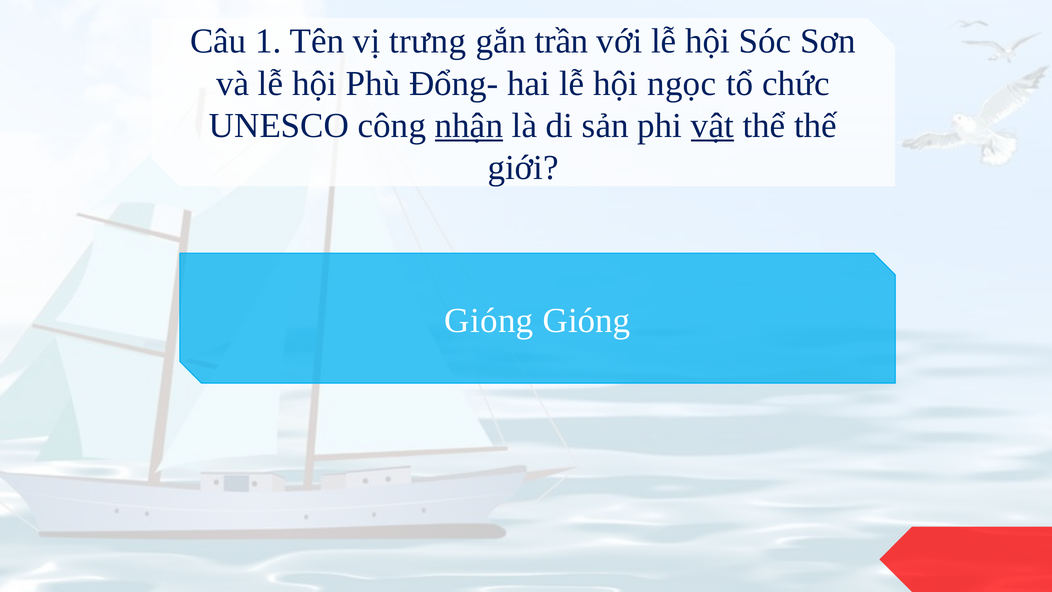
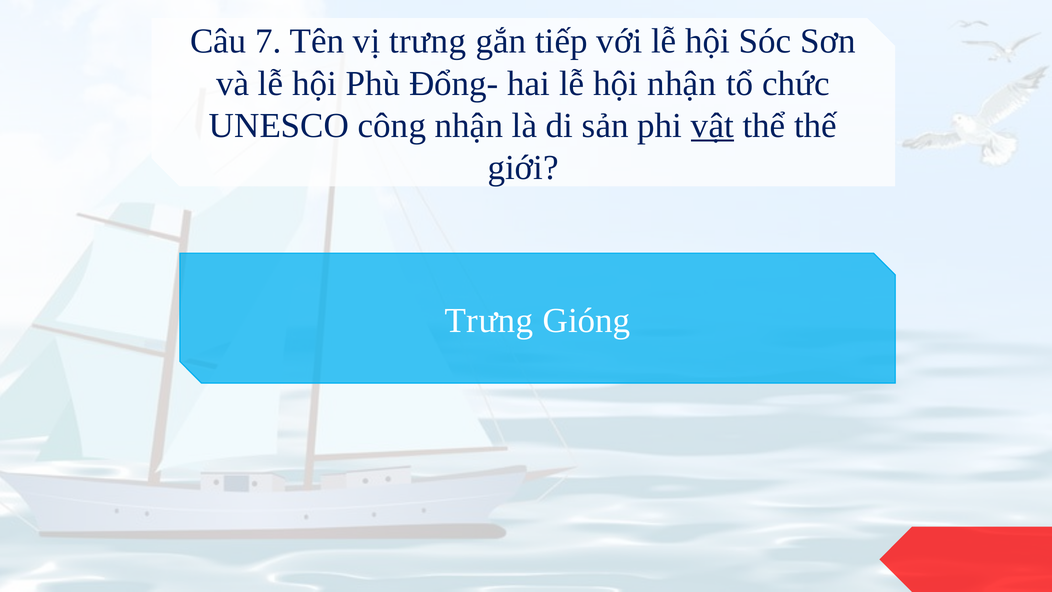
1: 1 -> 7
trần: trần -> tiếp
hội ngọc: ngọc -> nhận
nhận at (469, 126) underline: present -> none
Gióng at (489, 320): Gióng -> Trưng
